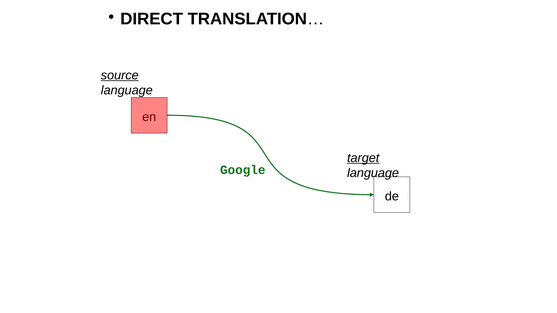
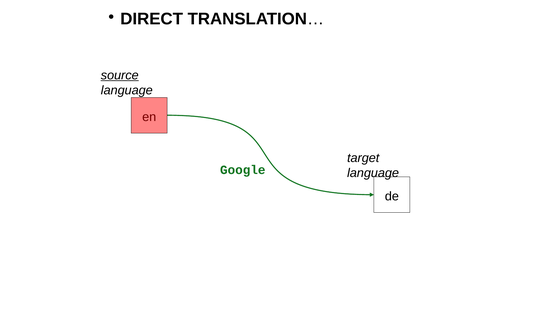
target underline: present -> none
